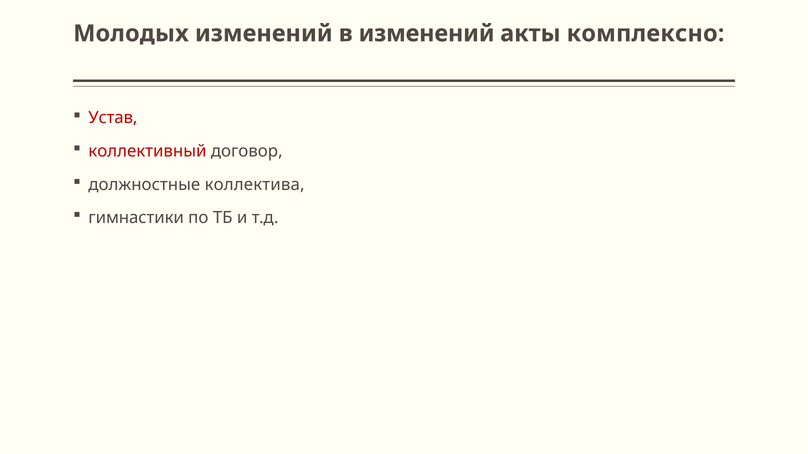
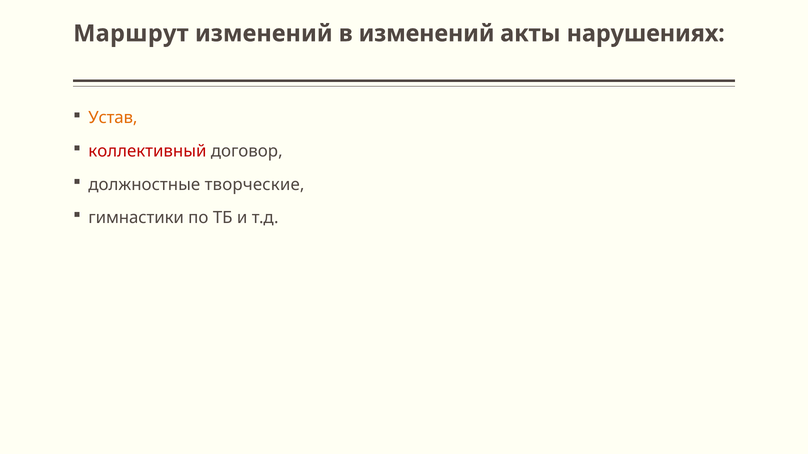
Молодых: Молодых -> Маршрут
комплексно: комплексно -> нарушениях
Устав colour: red -> orange
коллектива: коллектива -> творческие
